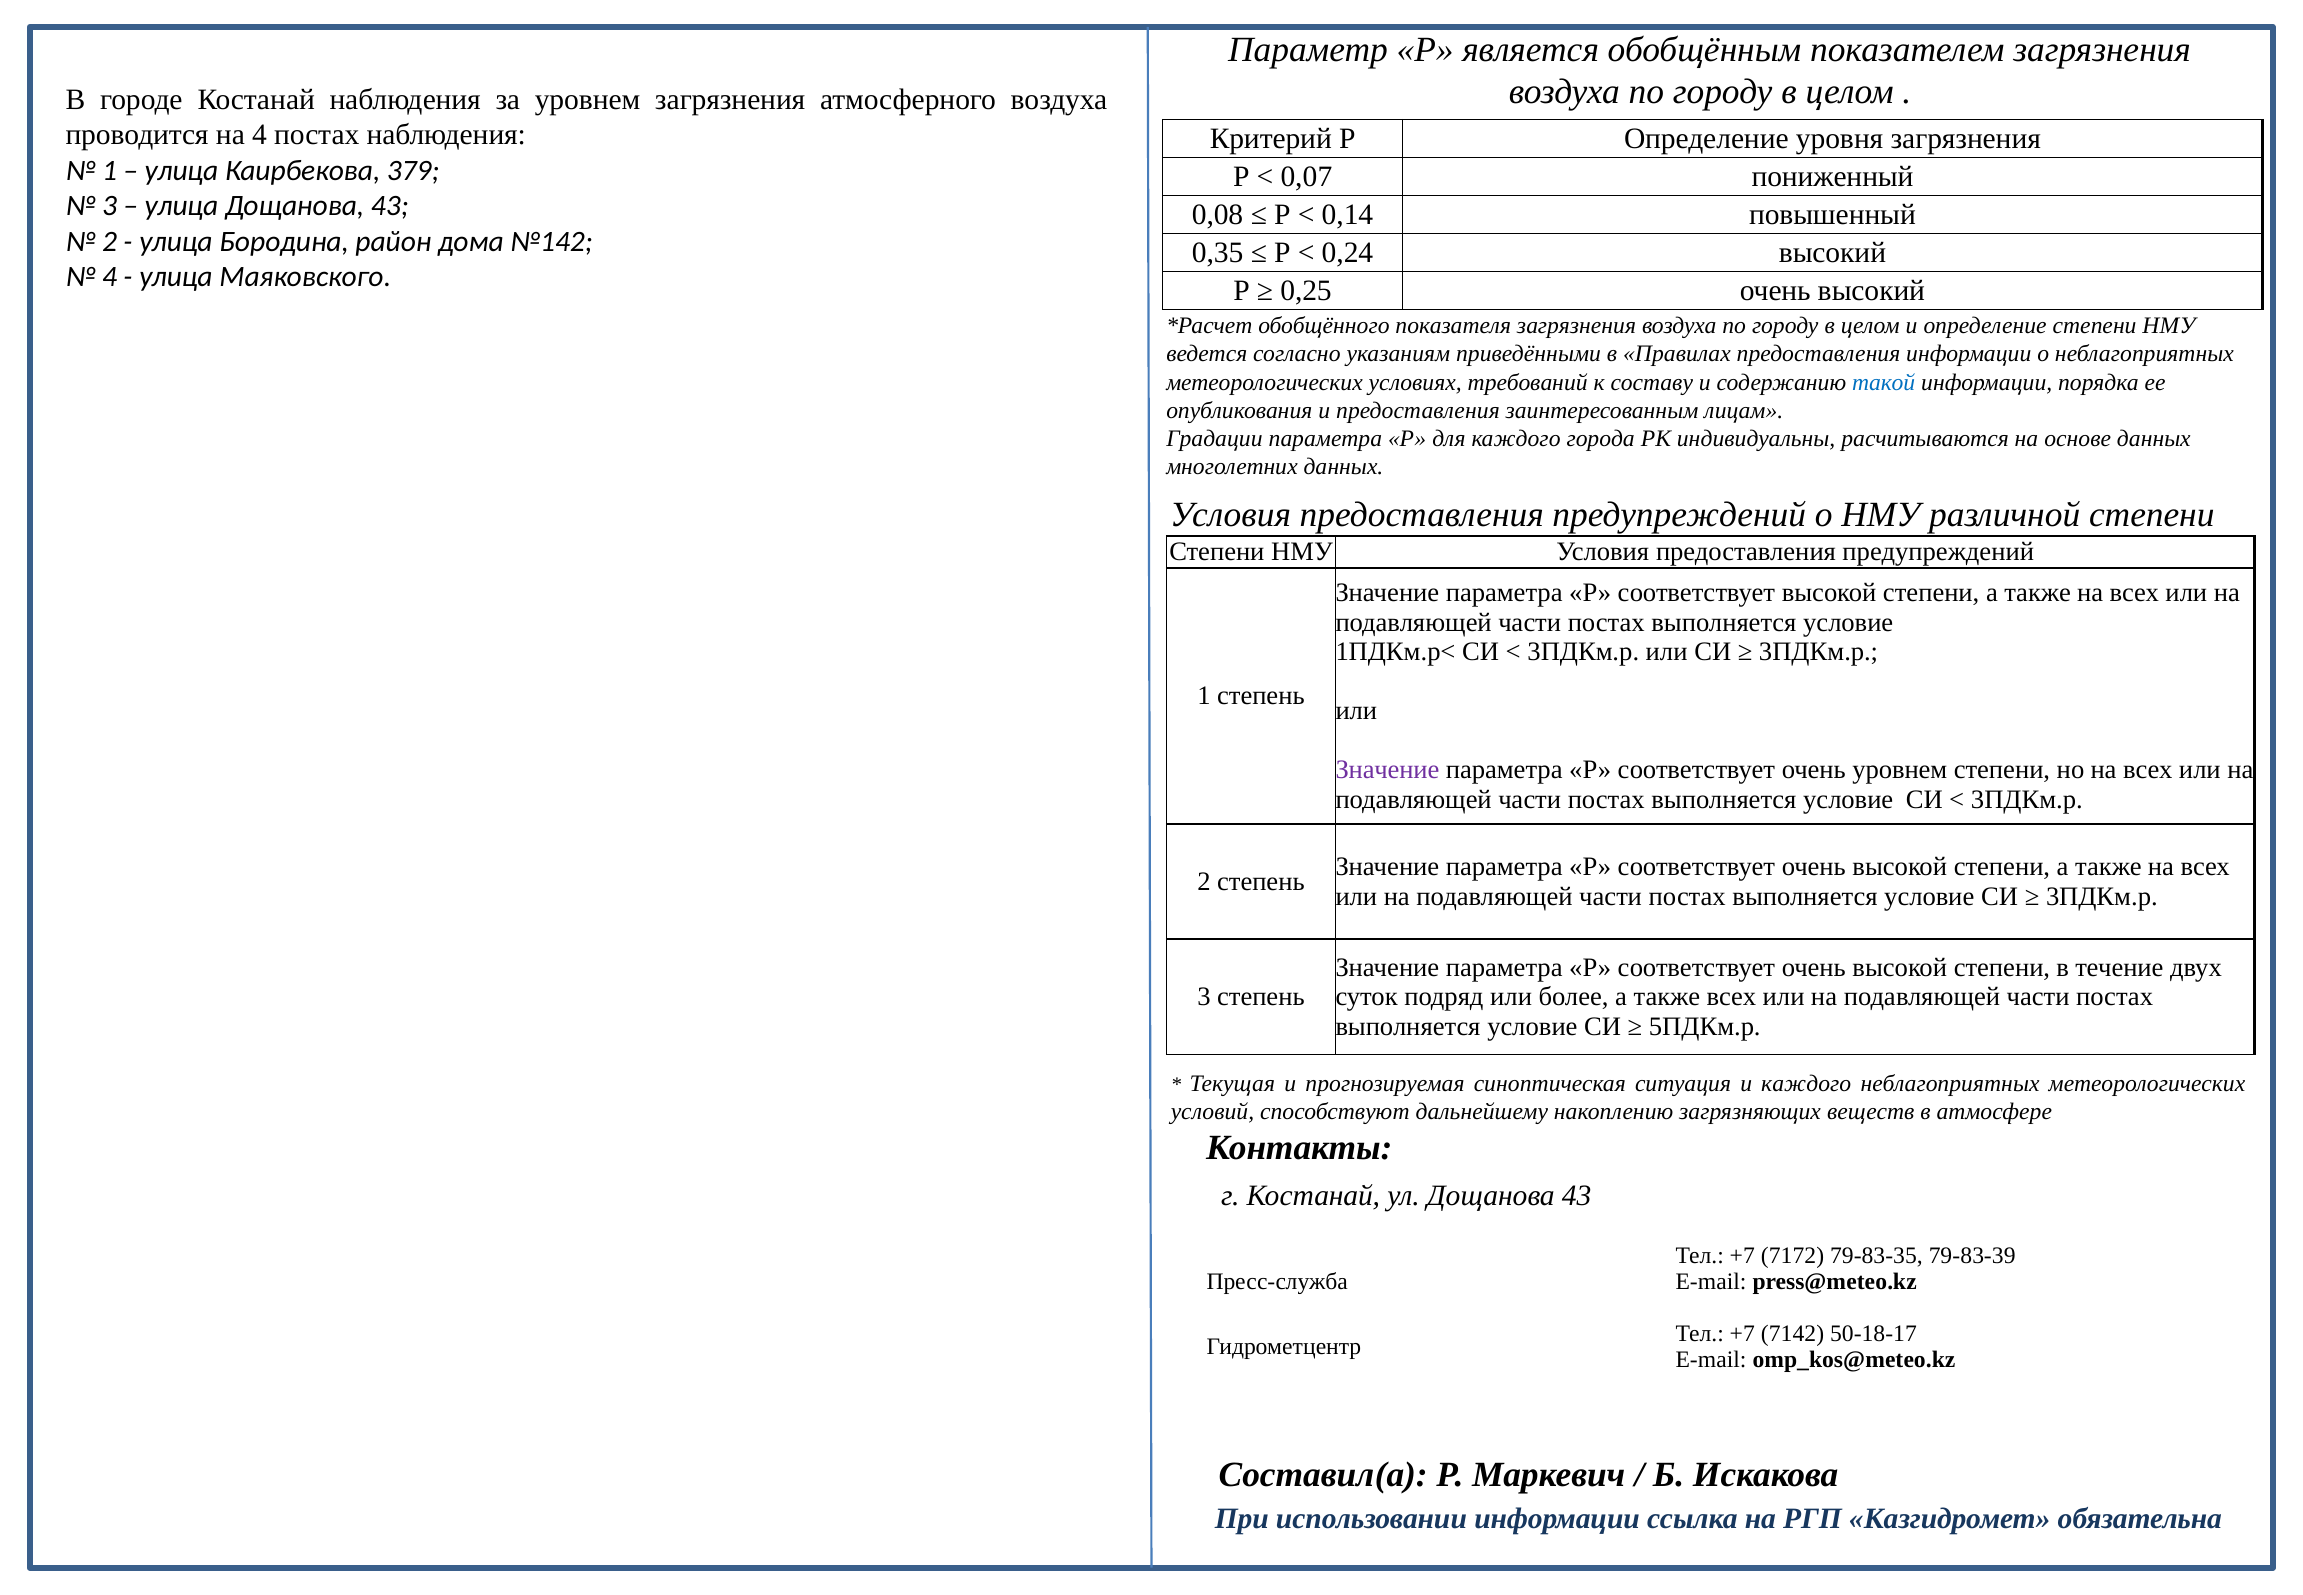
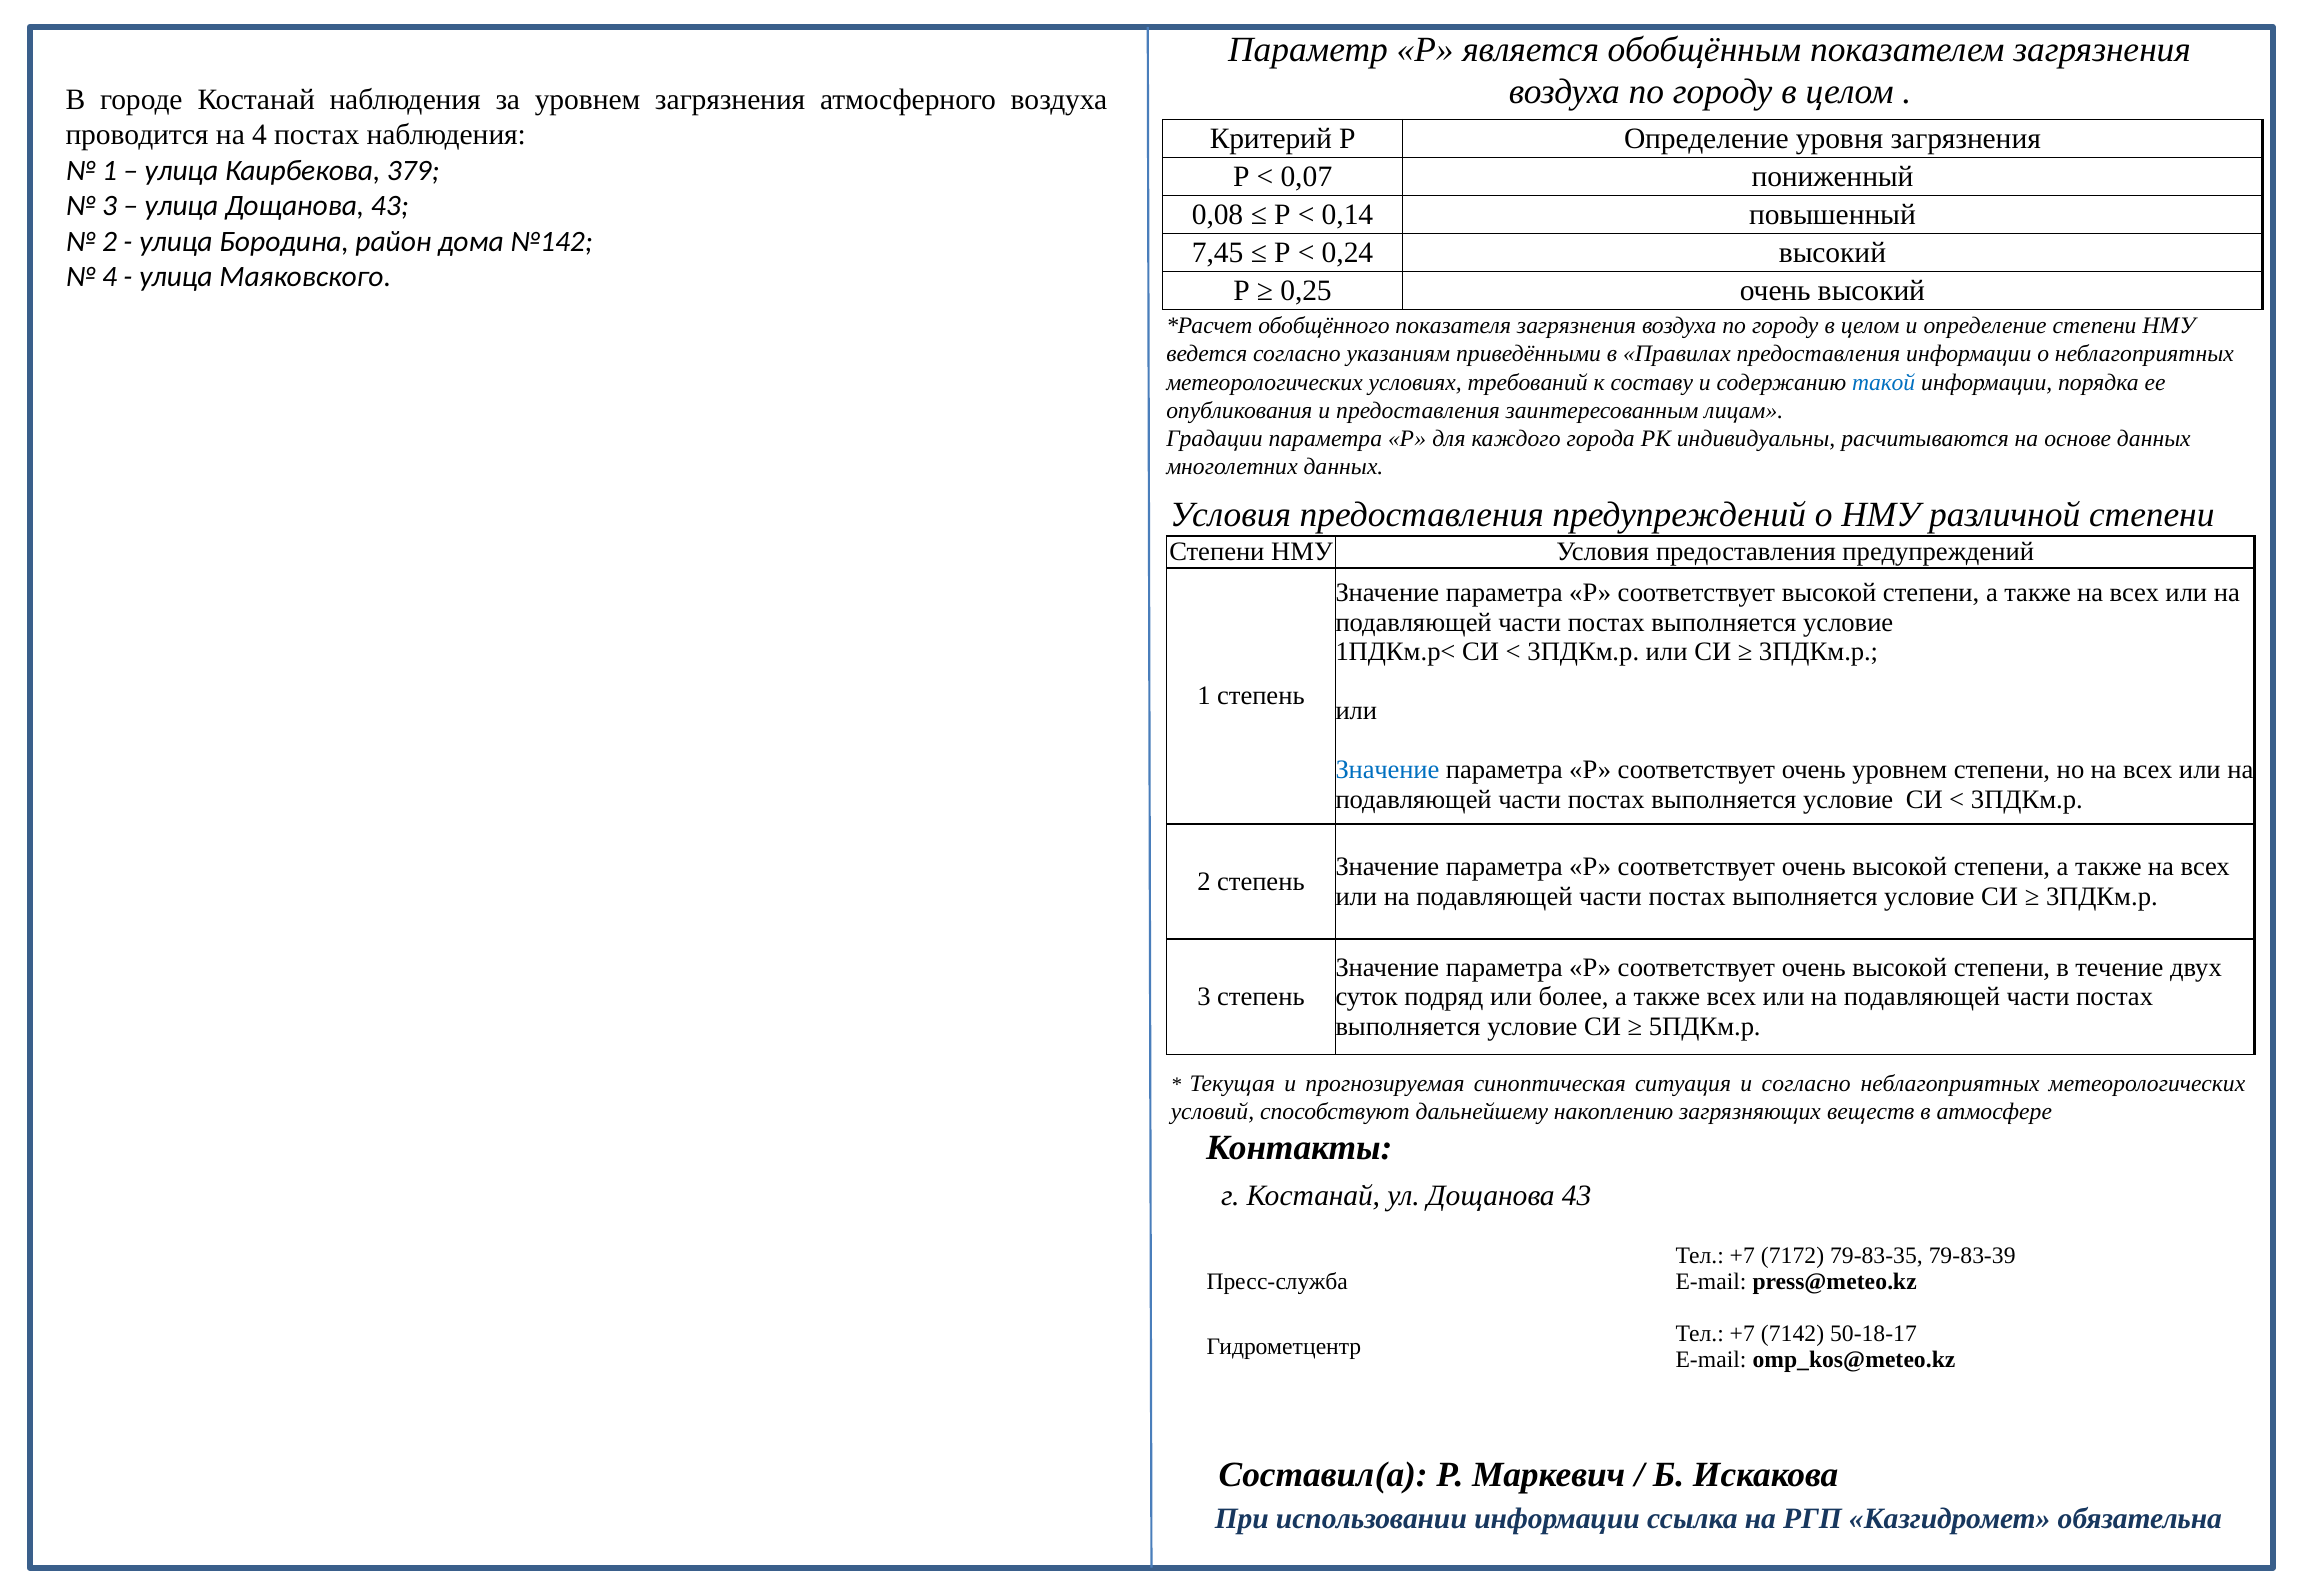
0,35: 0,35 -> 7,45
Значение at (1387, 769) colour: purple -> blue
и каждого: каждого -> согласно
